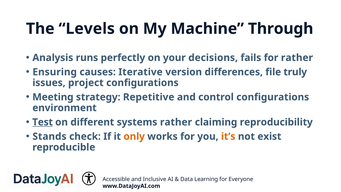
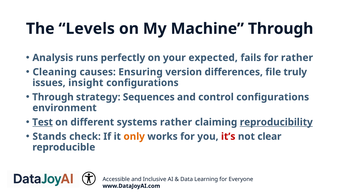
decisions: decisions -> expected
Ensuring: Ensuring -> Cleaning
Iterative: Iterative -> Ensuring
project: project -> insight
Meeting at (53, 97): Meeting -> Through
Repetitive: Repetitive -> Sequences
reproducibility underline: none -> present
it’s colour: orange -> red
exist: exist -> clear
